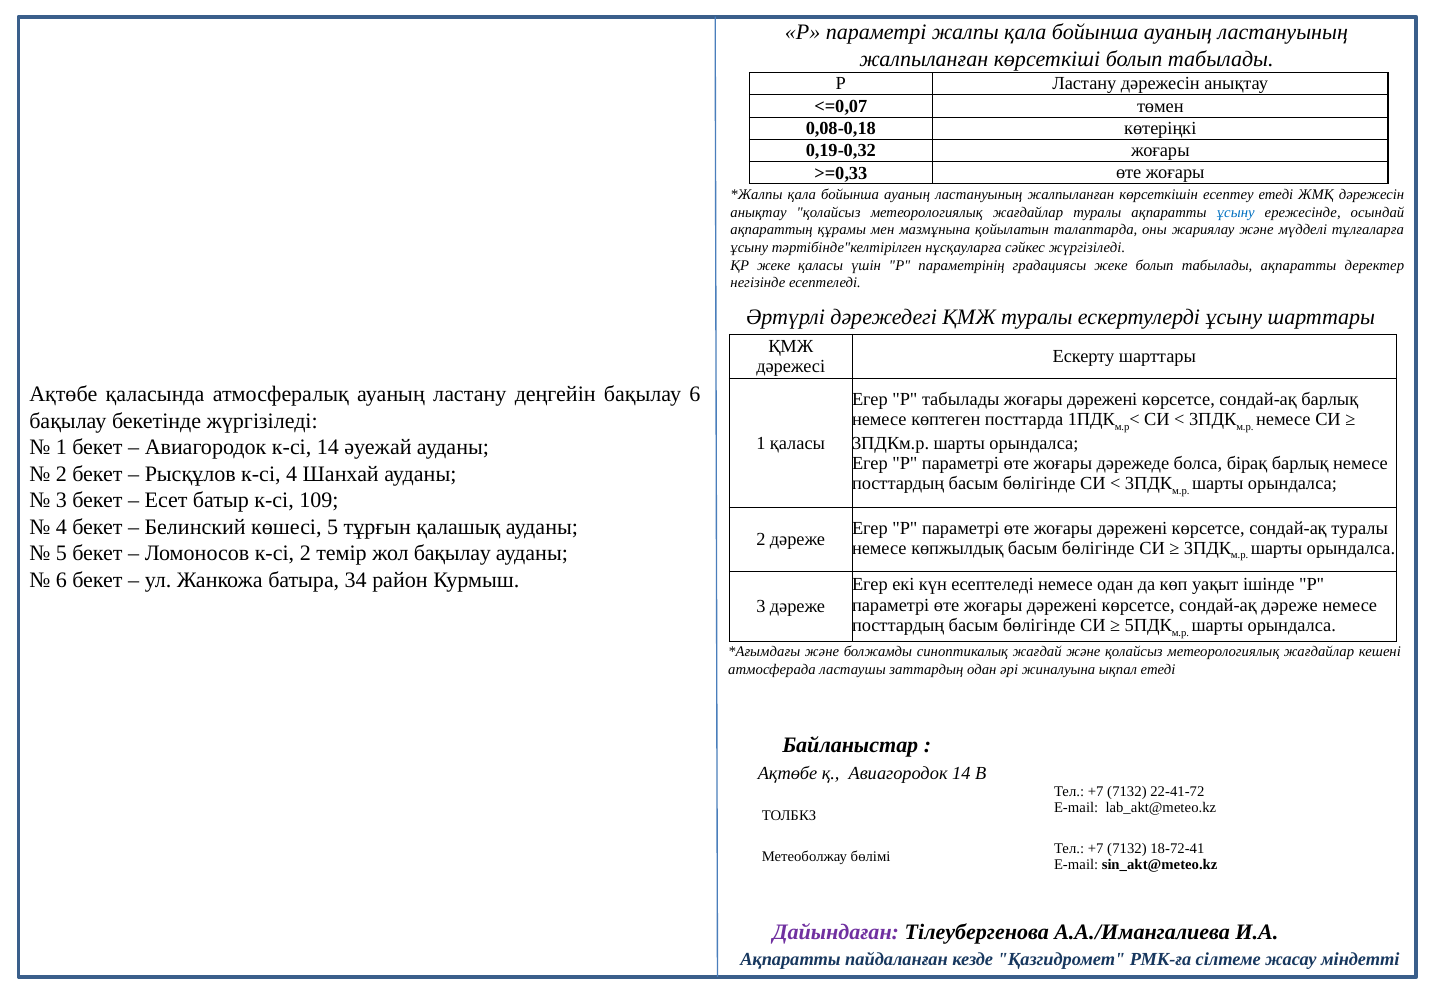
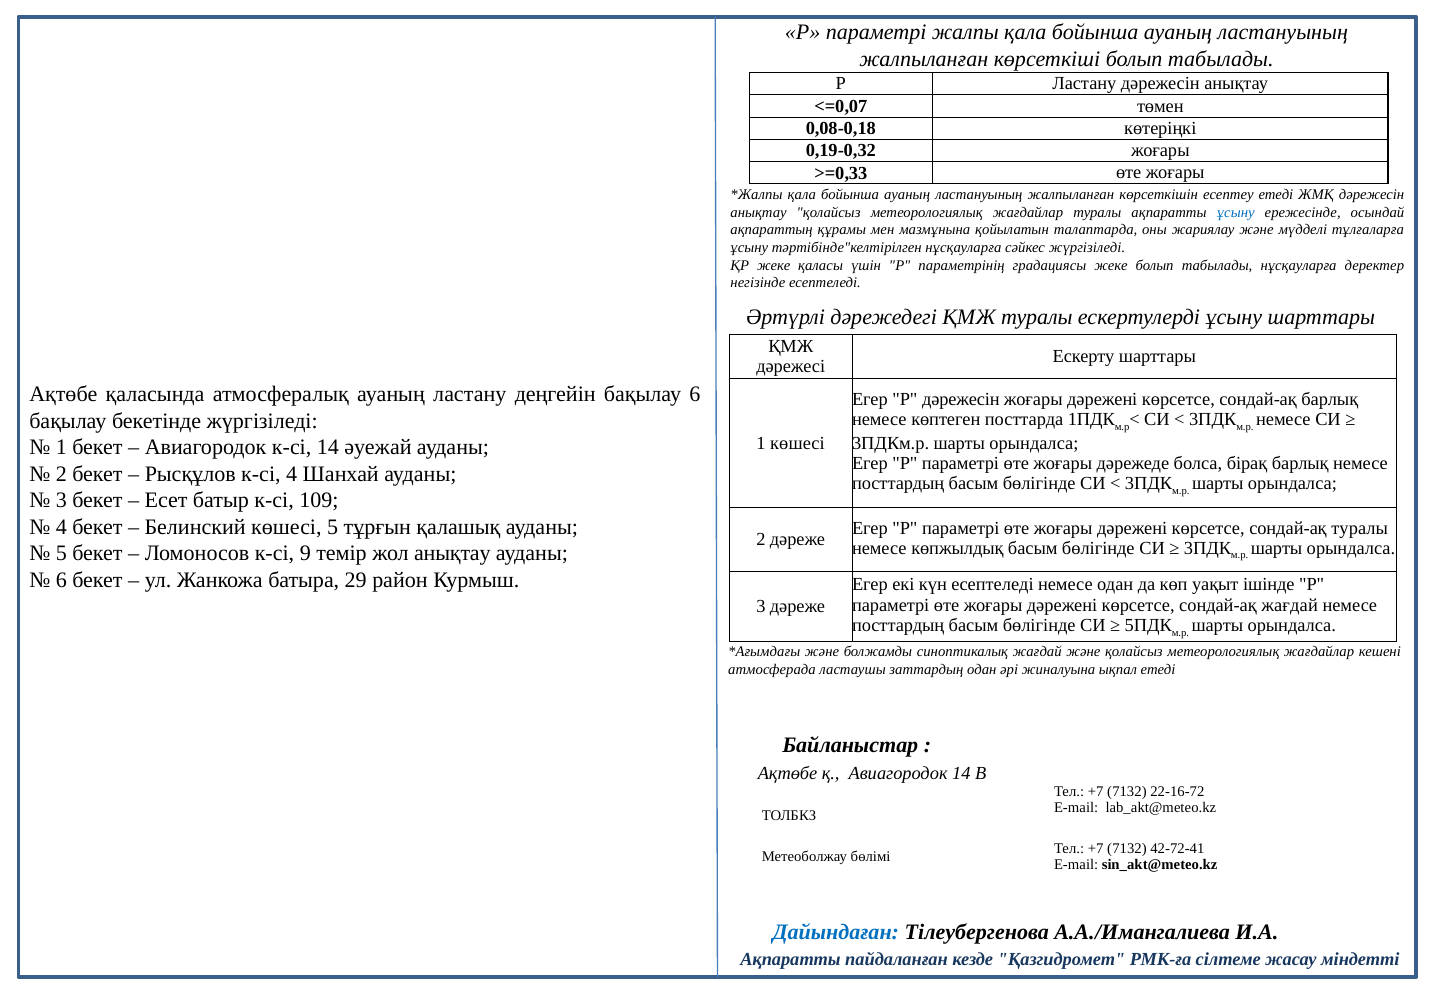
табылады ақпаратты: ақпаратты -> нұсқауларға
Р табылады: табылады -> дәрежесін
1 қаласы: қаласы -> көшесі
к-сі 2: 2 -> 9
жол бақылау: бақылау -> анықтау
34: 34 -> 29
сондай-ақ дәреже: дәреже -> жағдай
22-41-72: 22-41-72 -> 22-16-72
18-72-41: 18-72-41 -> 42-72-41
Дайындаған colour: purple -> blue
